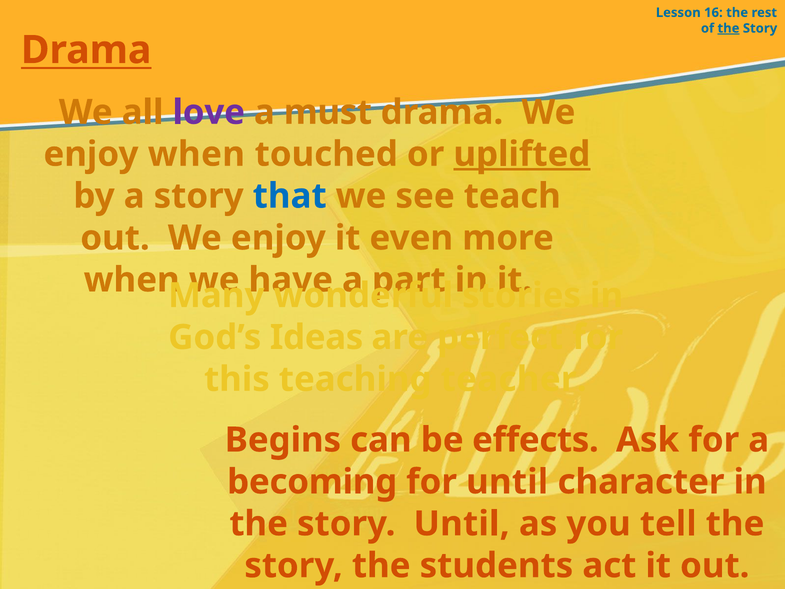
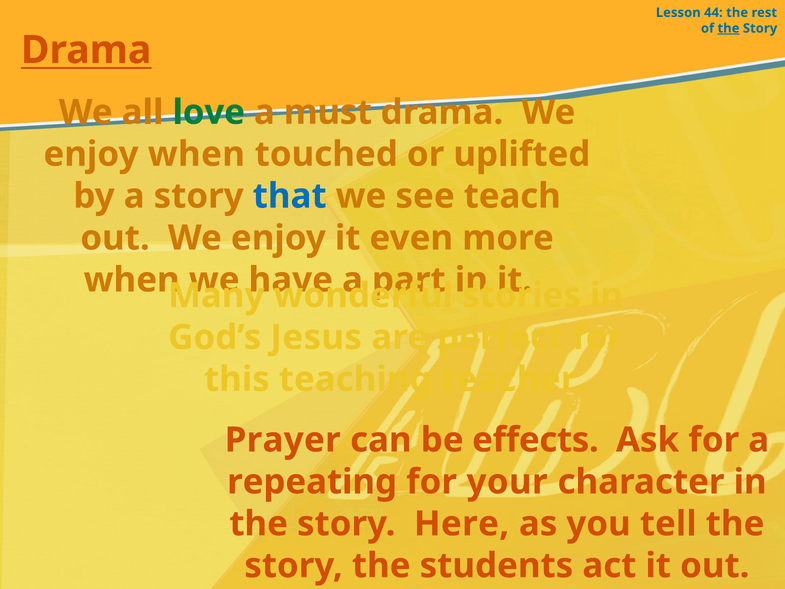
16: 16 -> 44
love colour: purple -> green
uplifted underline: present -> none
Ideas: Ideas -> Jesus
Begins: Begins -> Prayer
becoming: becoming -> repeating
for until: until -> your
story Until: Until -> Here
